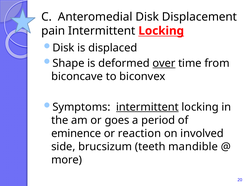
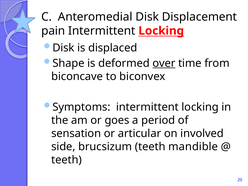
intermittent at (147, 107) underline: present -> none
eminence: eminence -> sensation
reaction: reaction -> articular
more at (67, 160): more -> teeth
